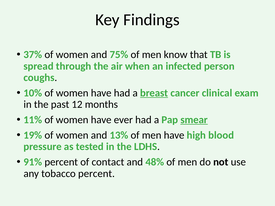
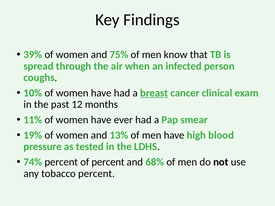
37%: 37% -> 39%
smear underline: present -> none
91%: 91% -> 74%
of contact: contact -> percent
48%: 48% -> 68%
